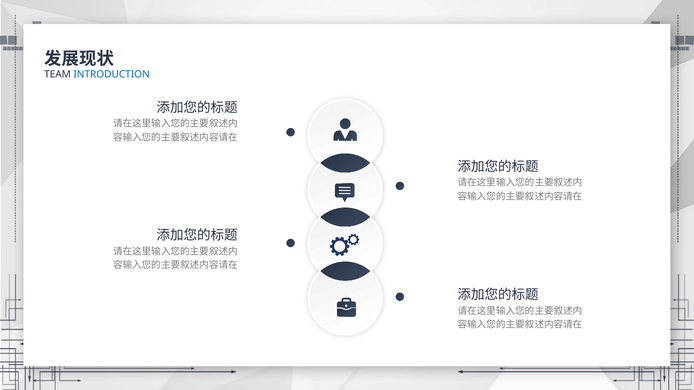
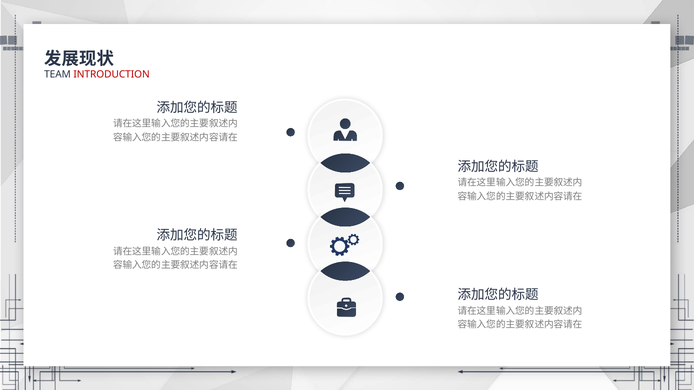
INTRODUCTION colour: blue -> red
